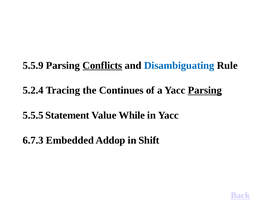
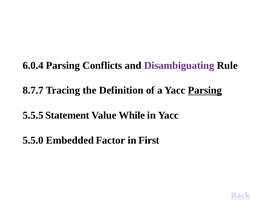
5.5.9: 5.5.9 -> 6.0.4
Conflicts underline: present -> none
Disambiguating colour: blue -> purple
5.2.4: 5.2.4 -> 8.7.7
Continues: Continues -> Definition
6.7.3: 6.7.3 -> 5.5.0
Addop: Addop -> Factor
Shift: Shift -> First
